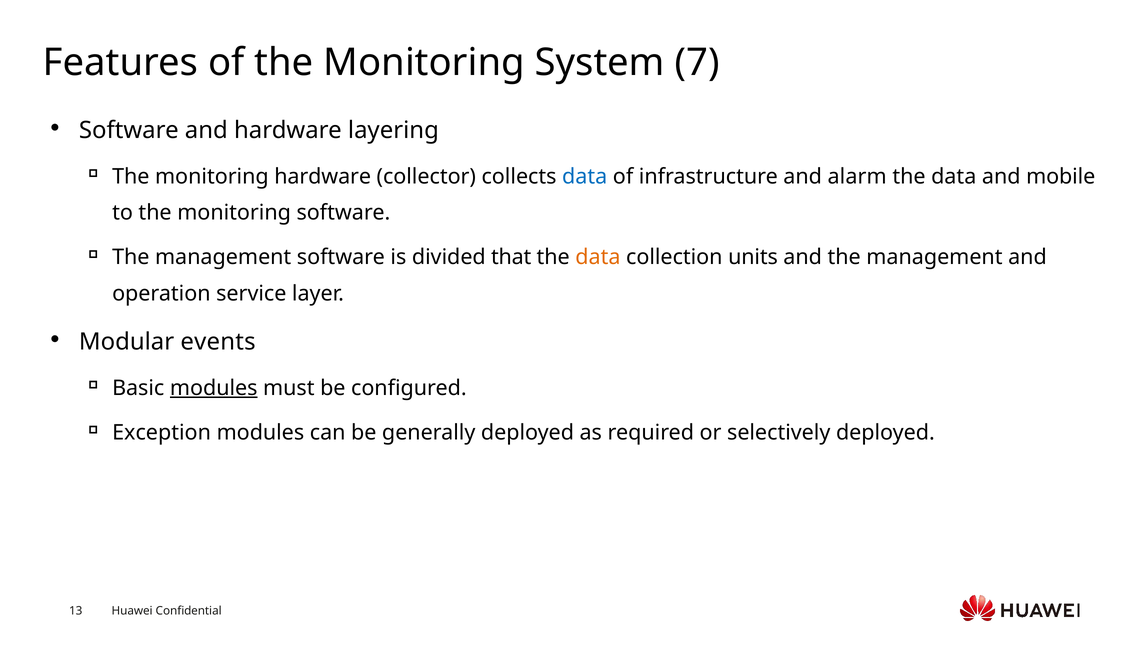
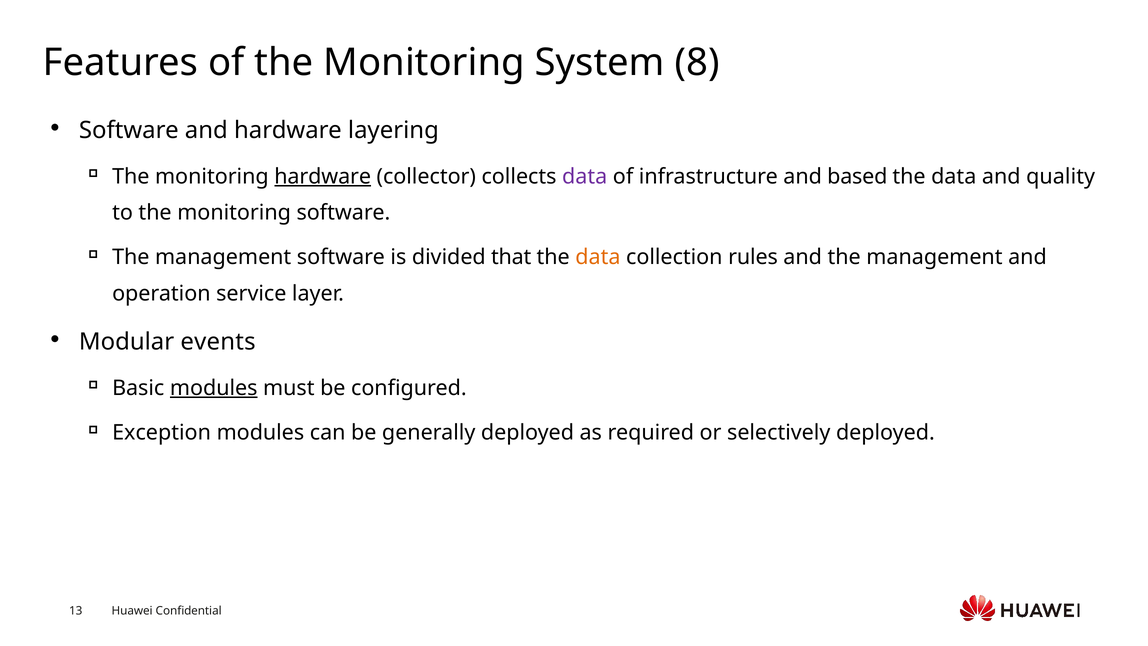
7: 7 -> 8
hardware at (323, 176) underline: none -> present
data at (585, 176) colour: blue -> purple
alarm: alarm -> based
mobile: mobile -> quality
units: units -> rules
